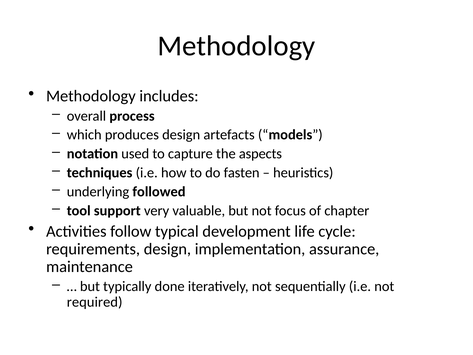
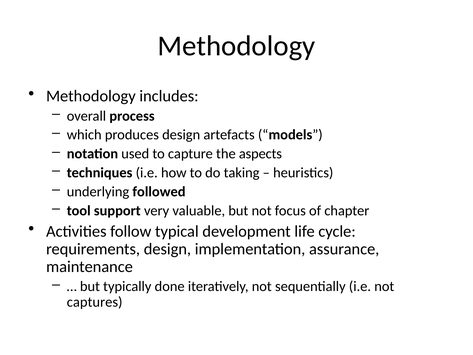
fasten: fasten -> taking
required: required -> captures
